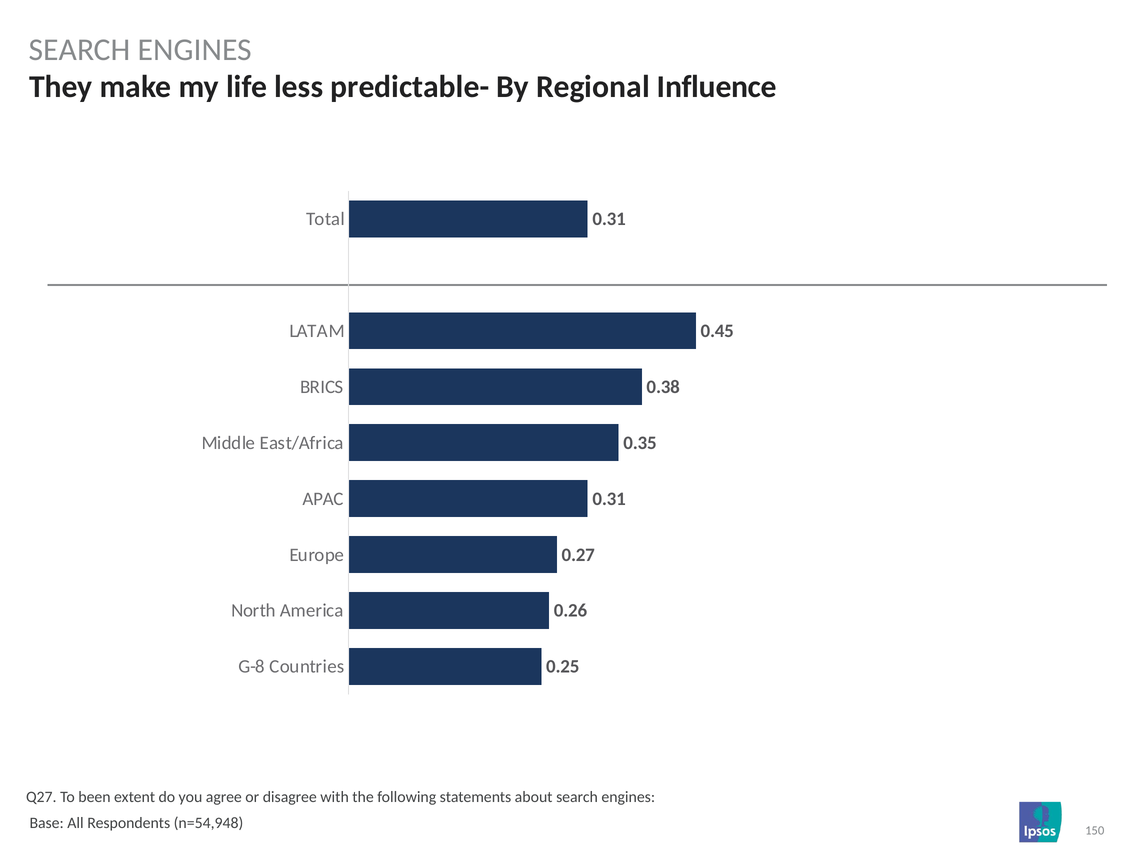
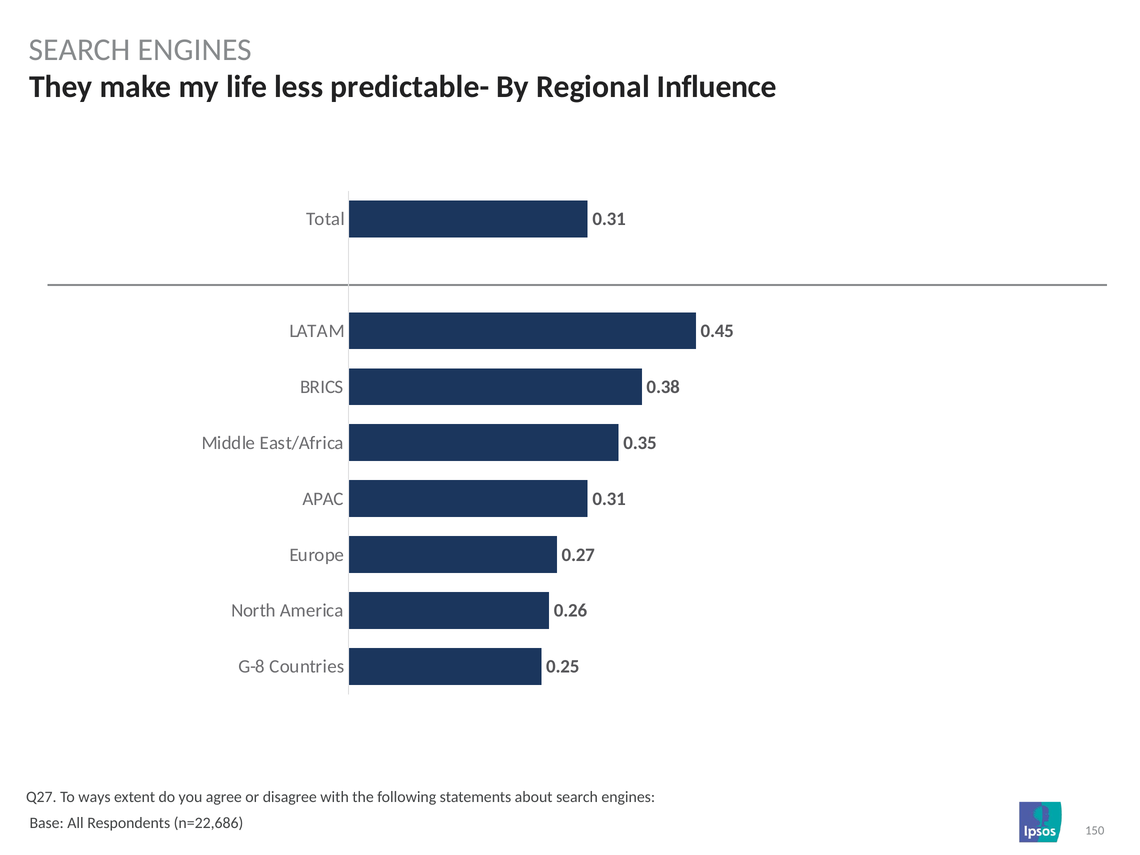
been: been -> ways
n=54,948: n=54,948 -> n=22,686
